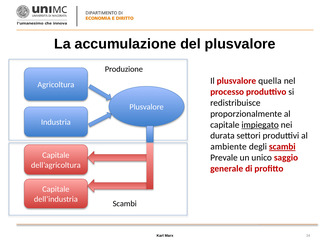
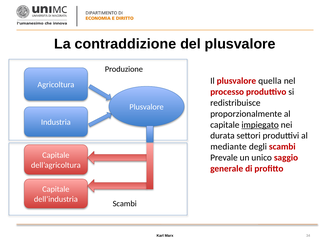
accumulazione: accumulazione -> contraddizione
ambiente: ambiente -> mediante
scambi at (282, 147) underline: present -> none
